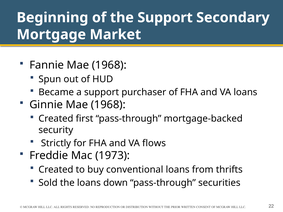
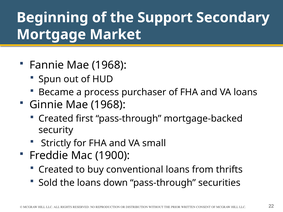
a support: support -> process
flows: flows -> small
1973: 1973 -> 1900
